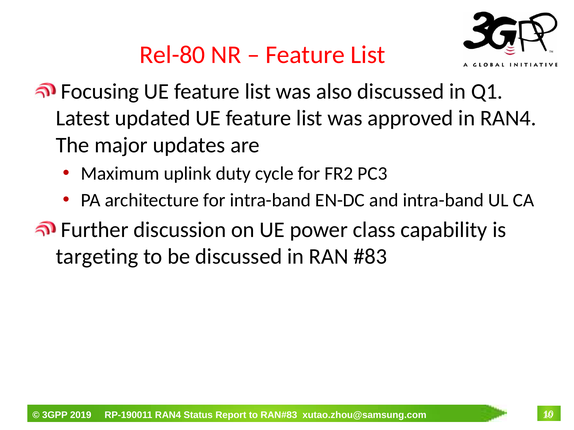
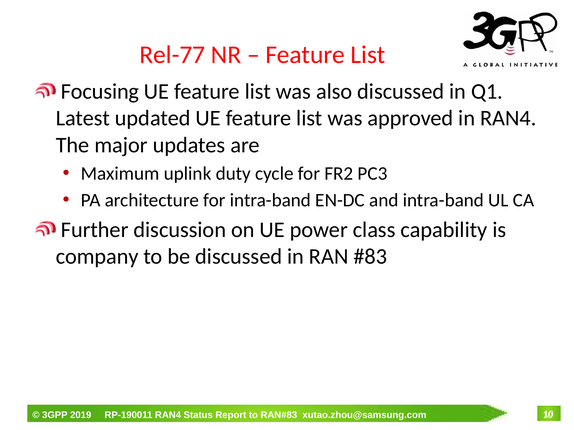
Rel-80: Rel-80 -> Rel-77
targeting: targeting -> company
